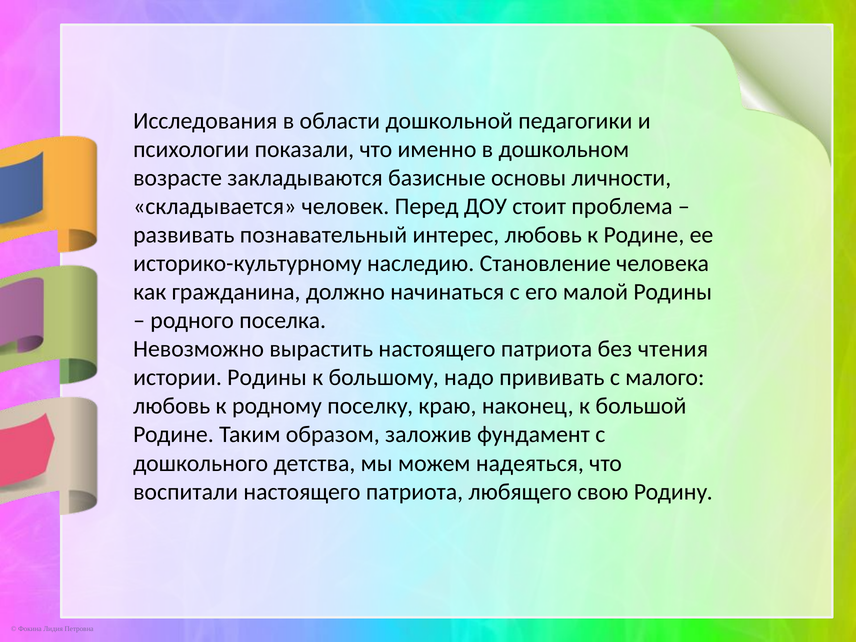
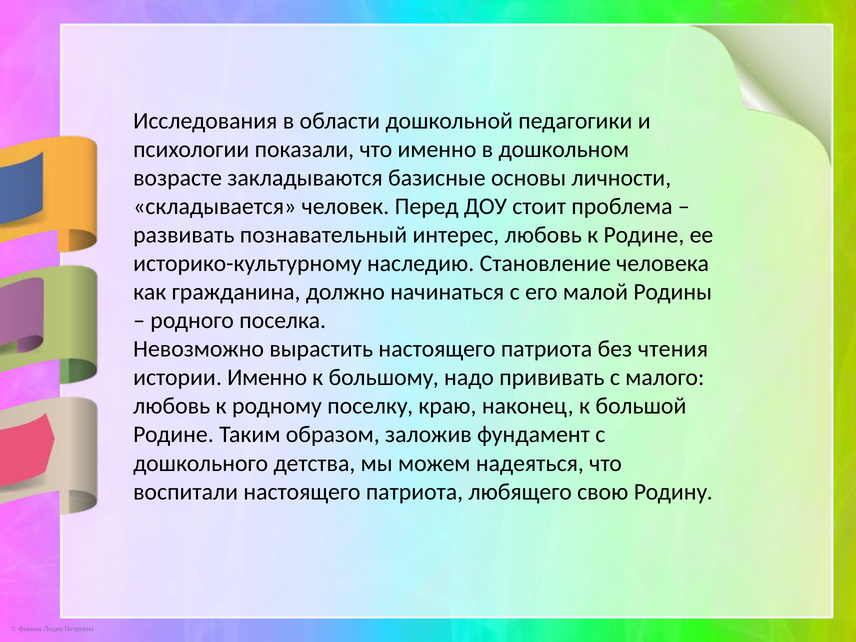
истории Родины: Родины -> Именно
